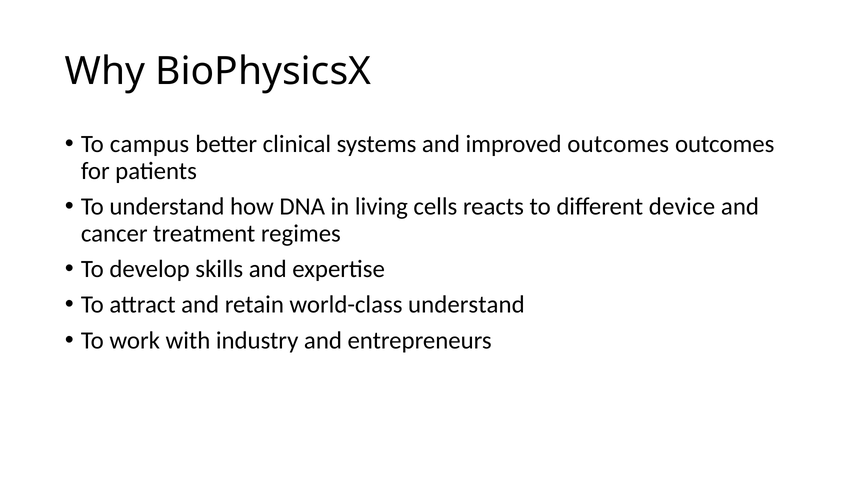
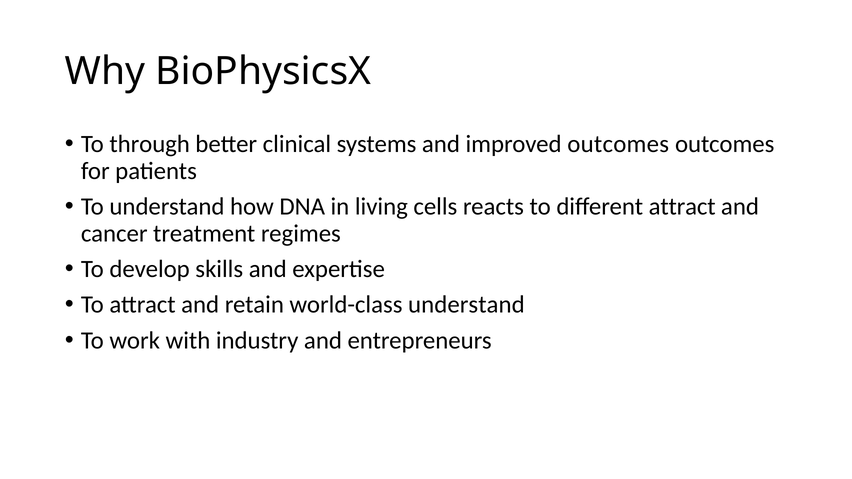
campus: campus -> through
different device: device -> attract
